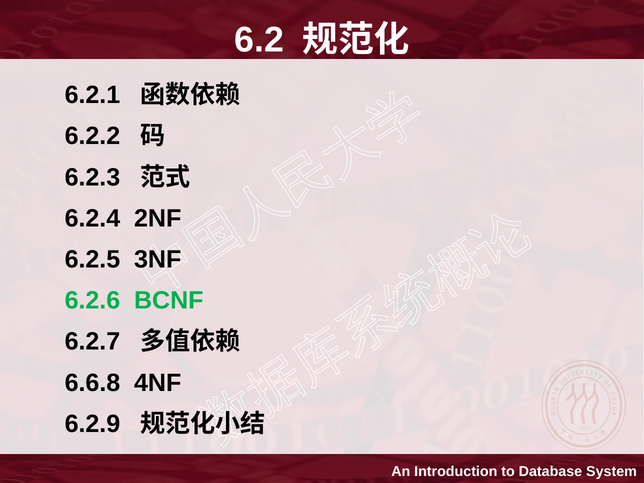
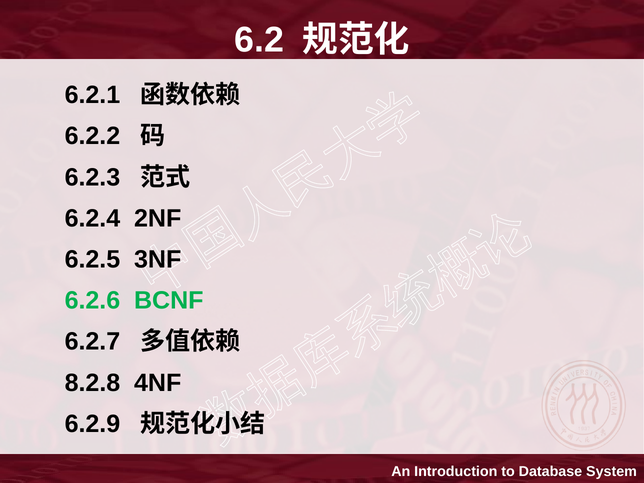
6.6.8: 6.6.8 -> 8.2.8
